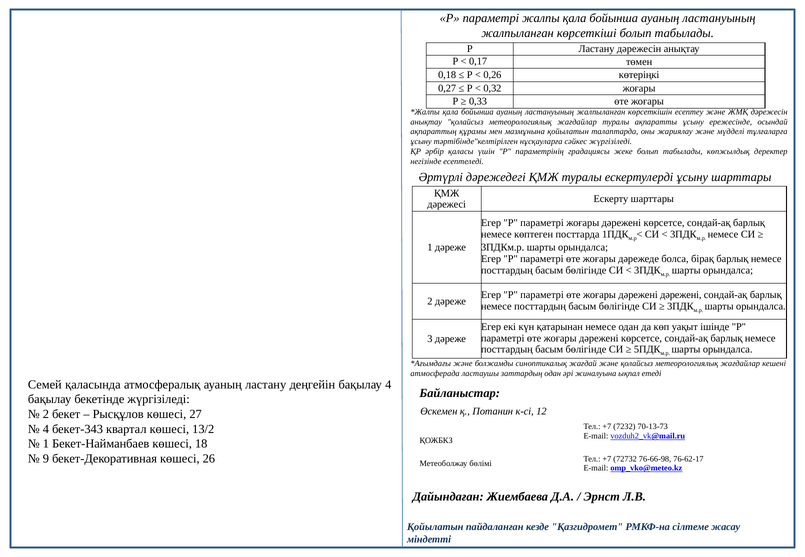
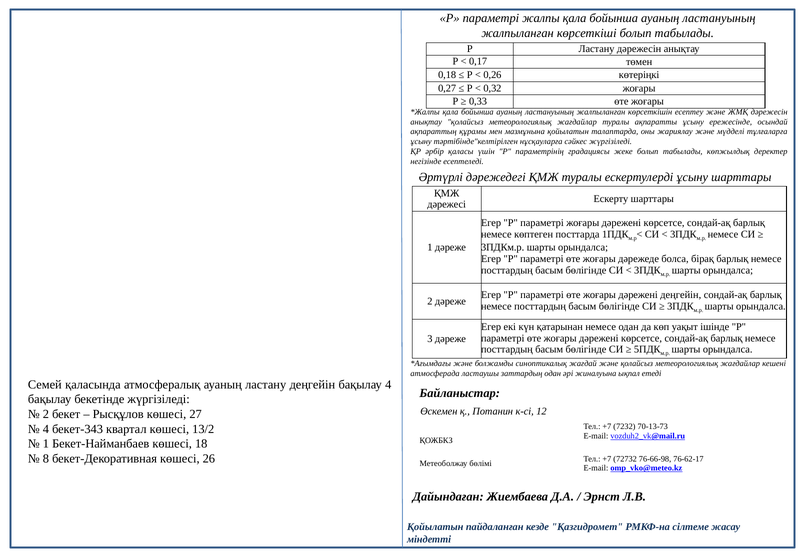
дәрежені дәрежені: дәрежені -> деңгейін
9: 9 -> 8
